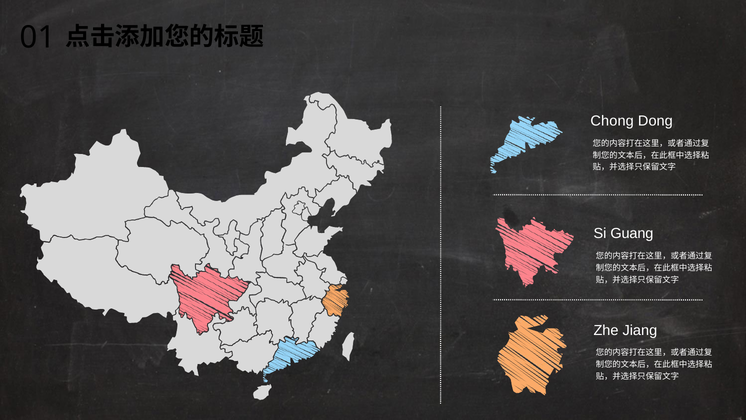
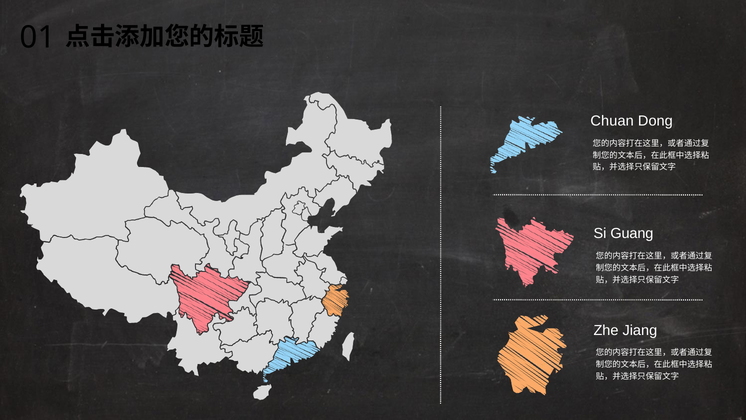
Chong: Chong -> Chuan
